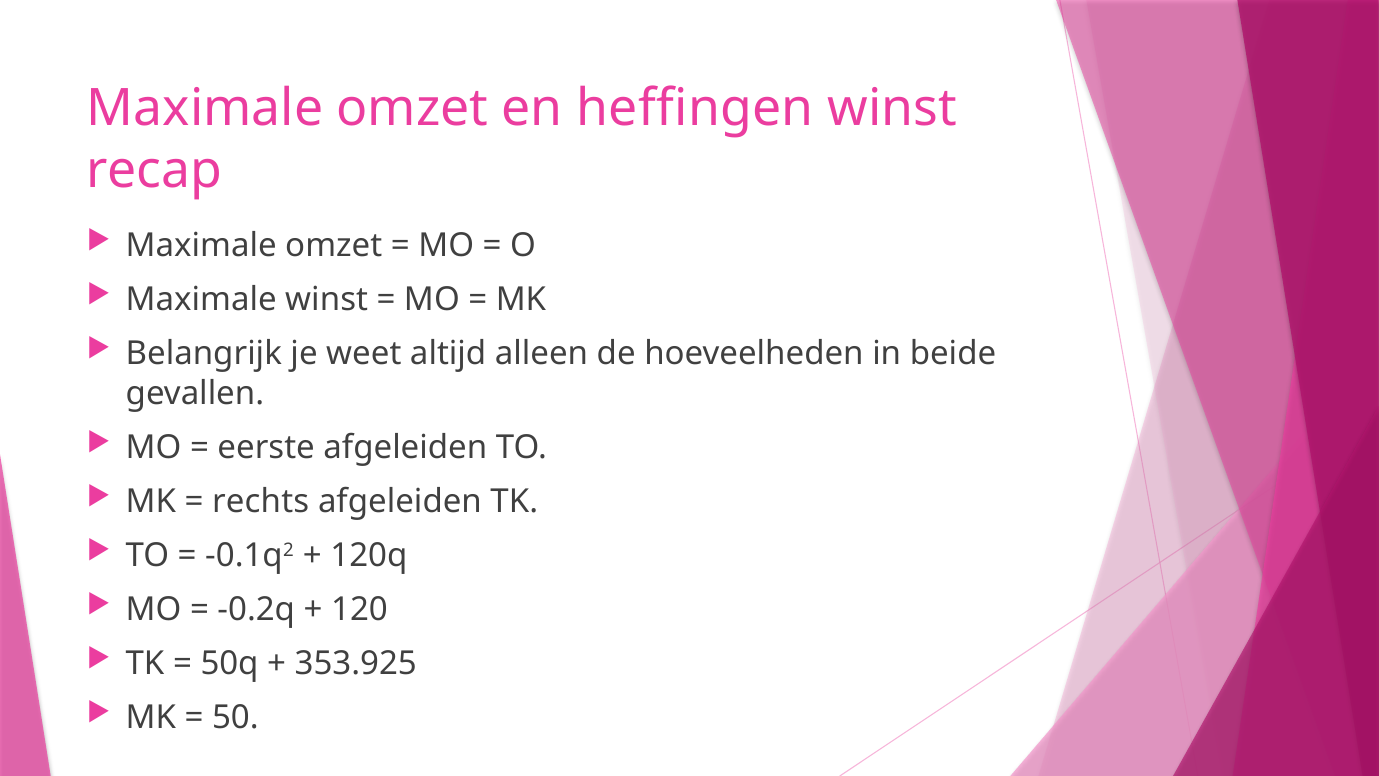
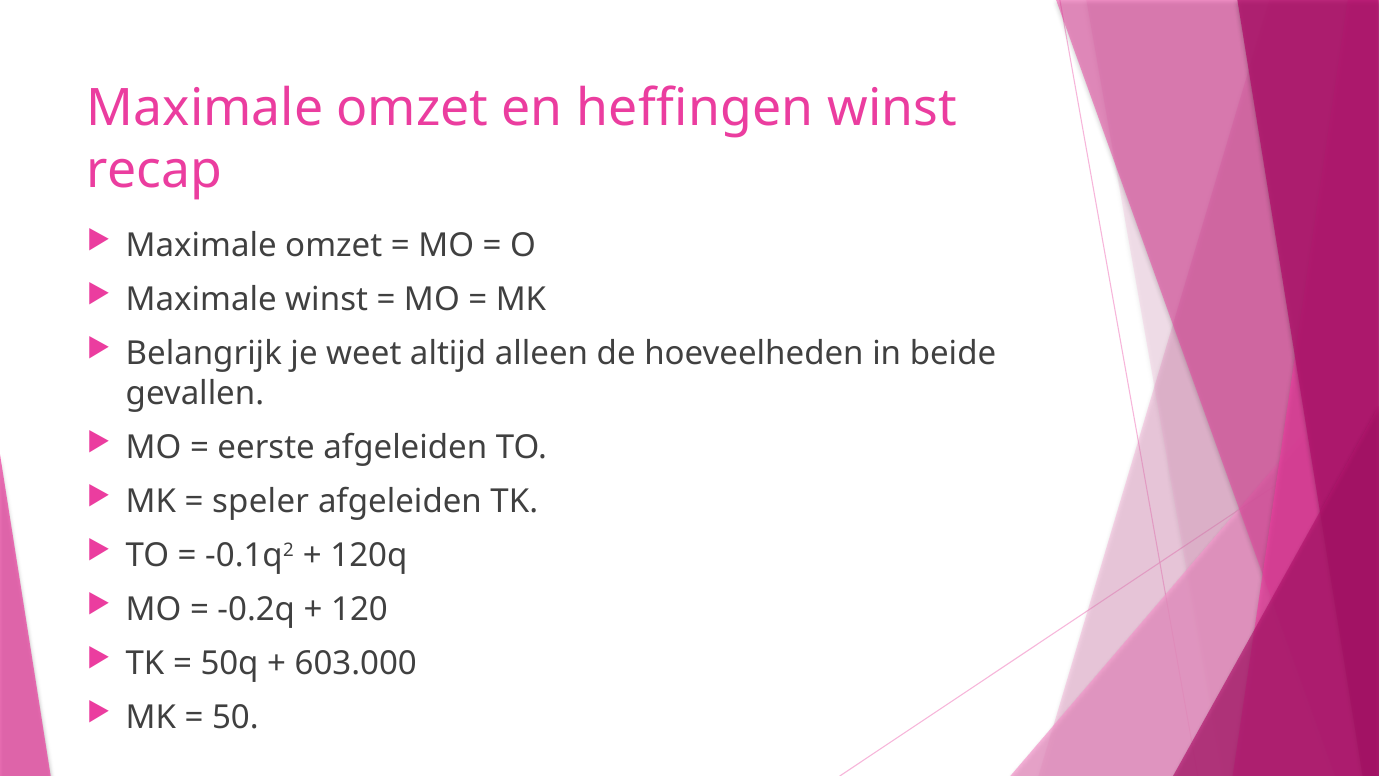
rechts: rechts -> speler
353.925: 353.925 -> 603.000
